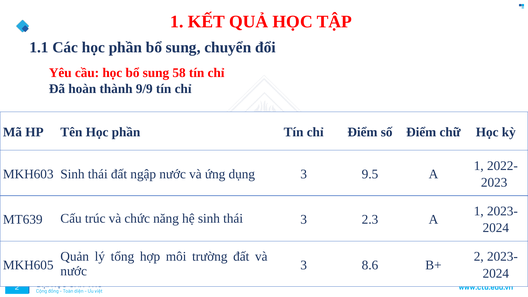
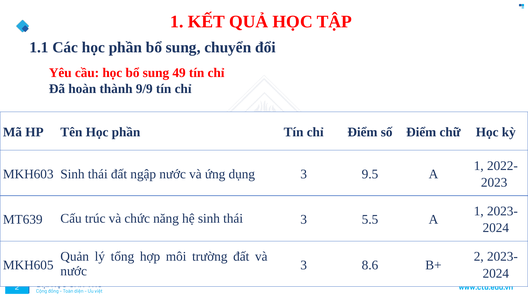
58: 58 -> 49
2.3: 2.3 -> 5.5
